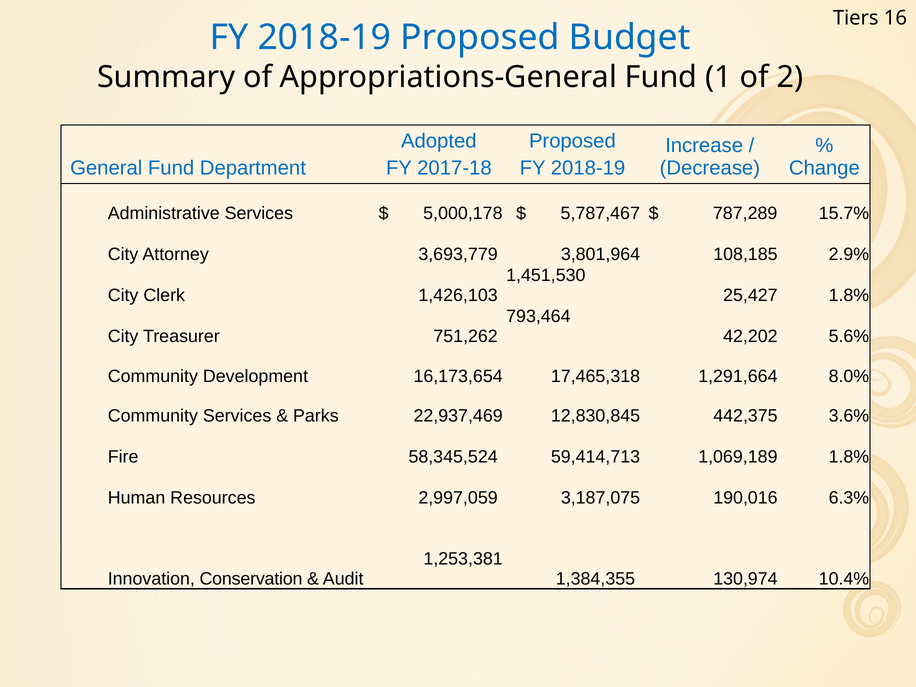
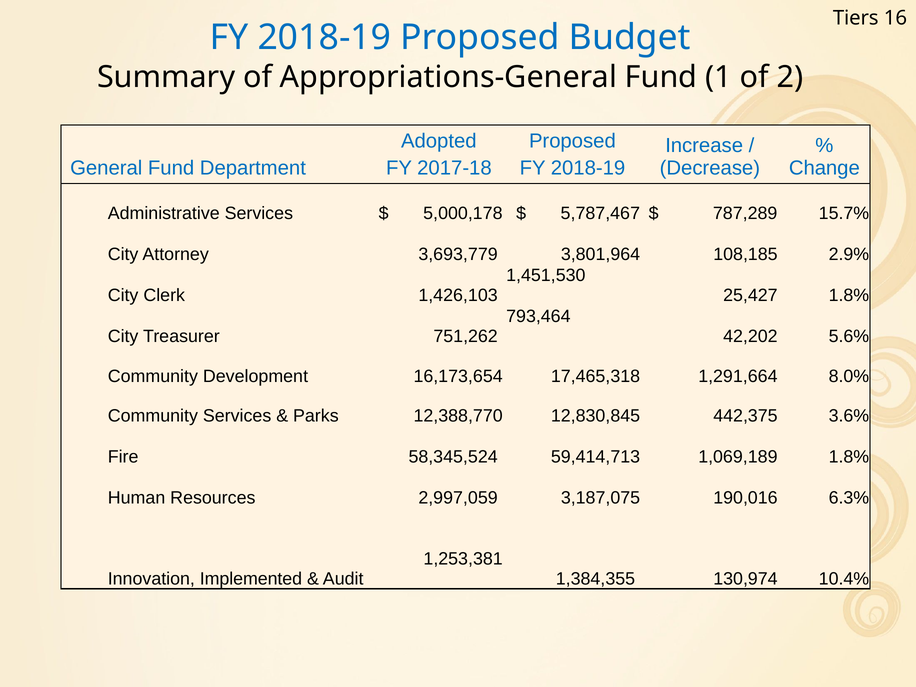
22,937,469: 22,937,469 -> 12,388,770
Conservation: Conservation -> Implemented
